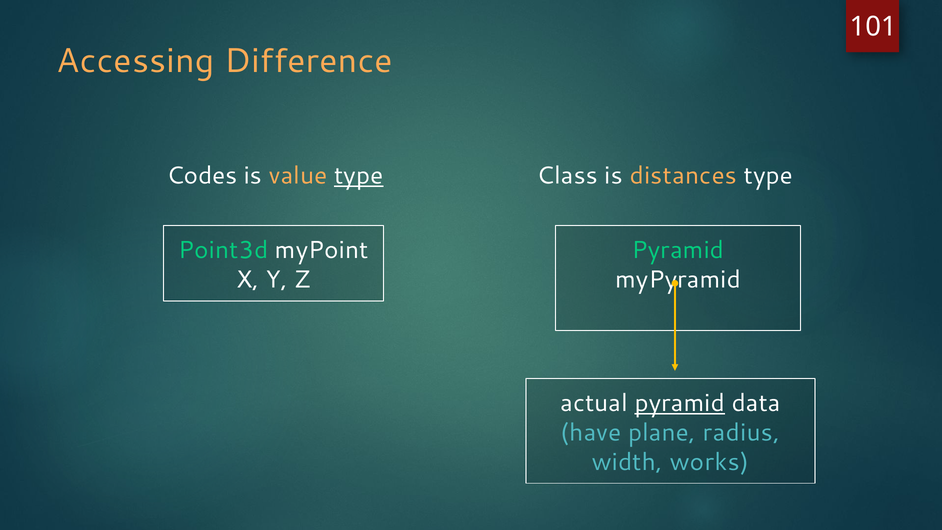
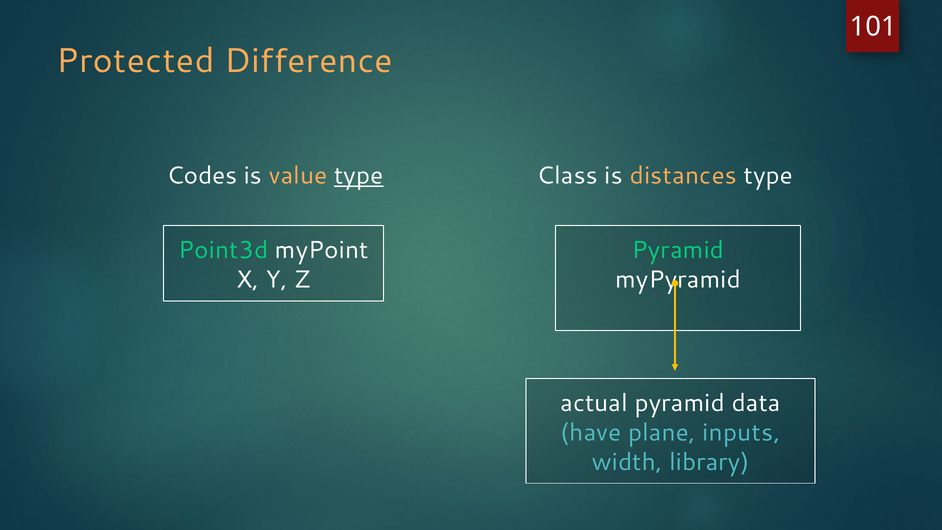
Accessing: Accessing -> Protected
pyramid at (680, 403) underline: present -> none
radius: radius -> inputs
works: works -> library
